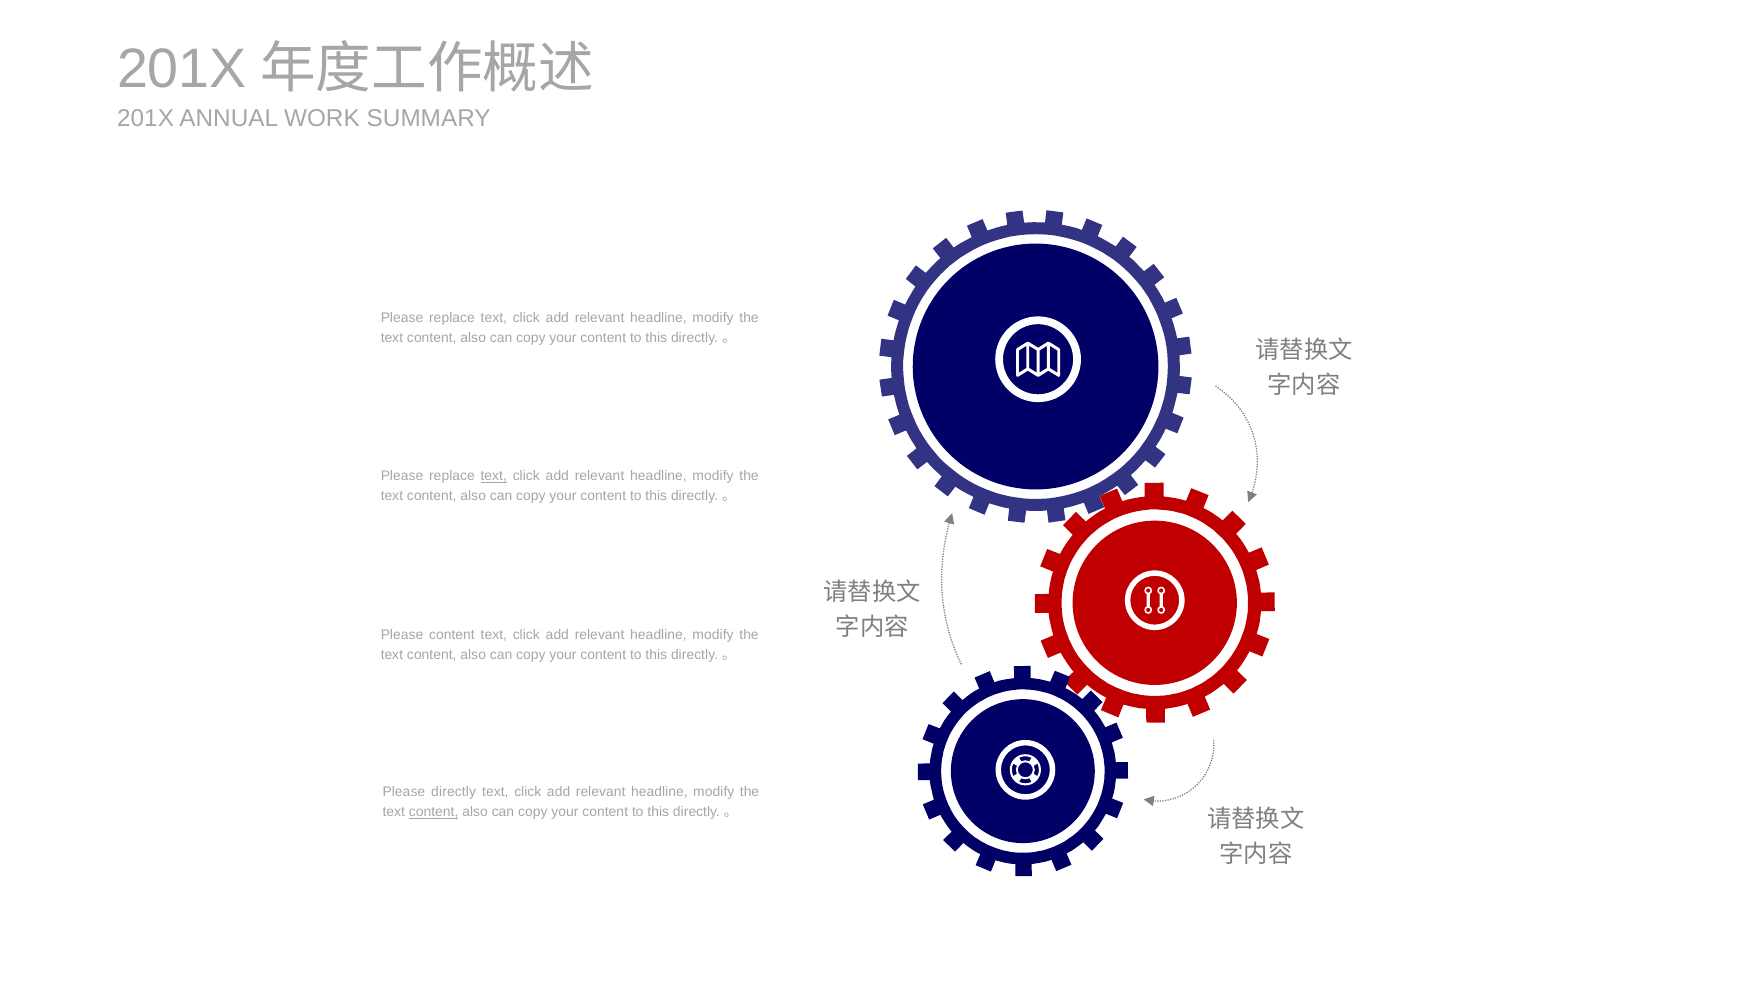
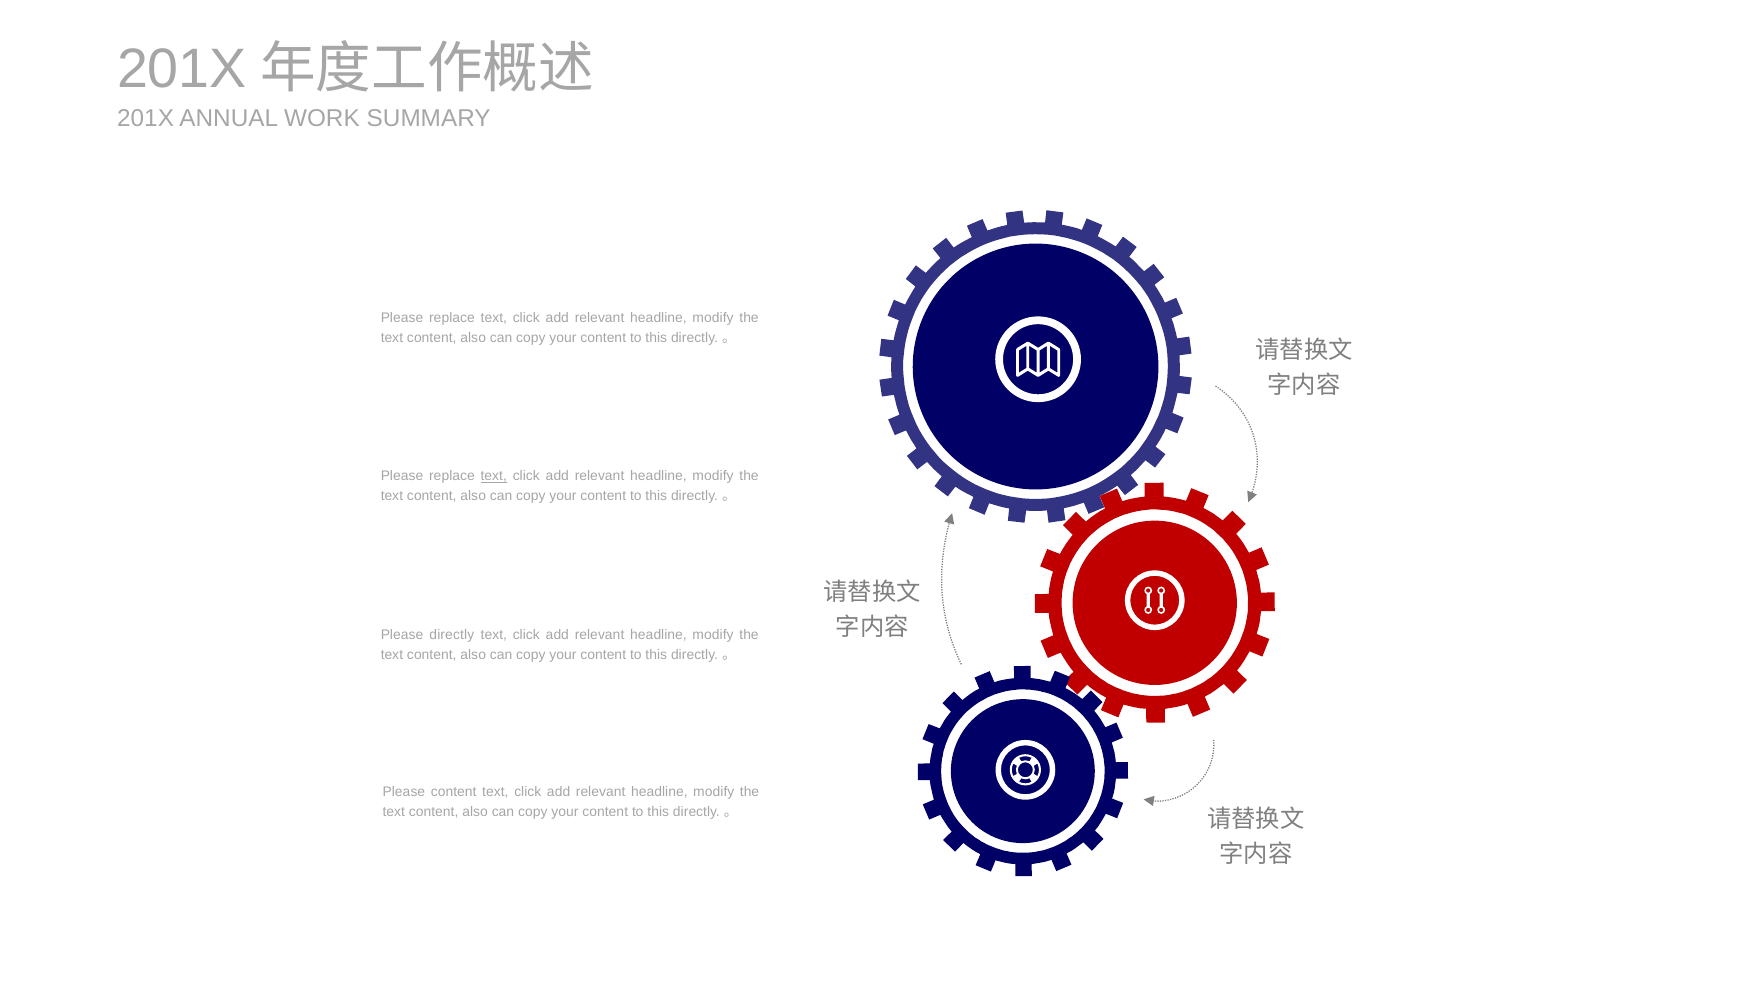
Please content: content -> directly
Please directly: directly -> content
content at (434, 812) underline: present -> none
